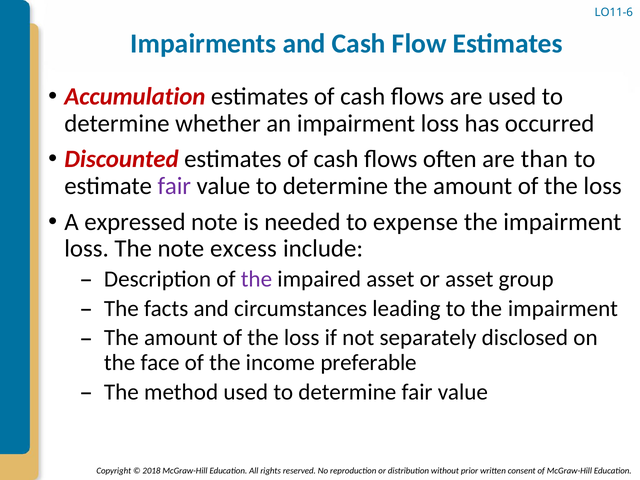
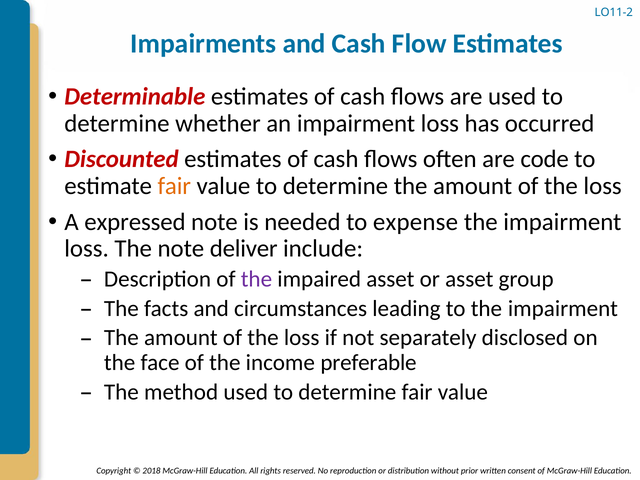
LO11-6: LO11-6 -> LO11-2
Accumulation: Accumulation -> Determinable
than: than -> code
fair at (174, 186) colour: purple -> orange
excess: excess -> deliver
